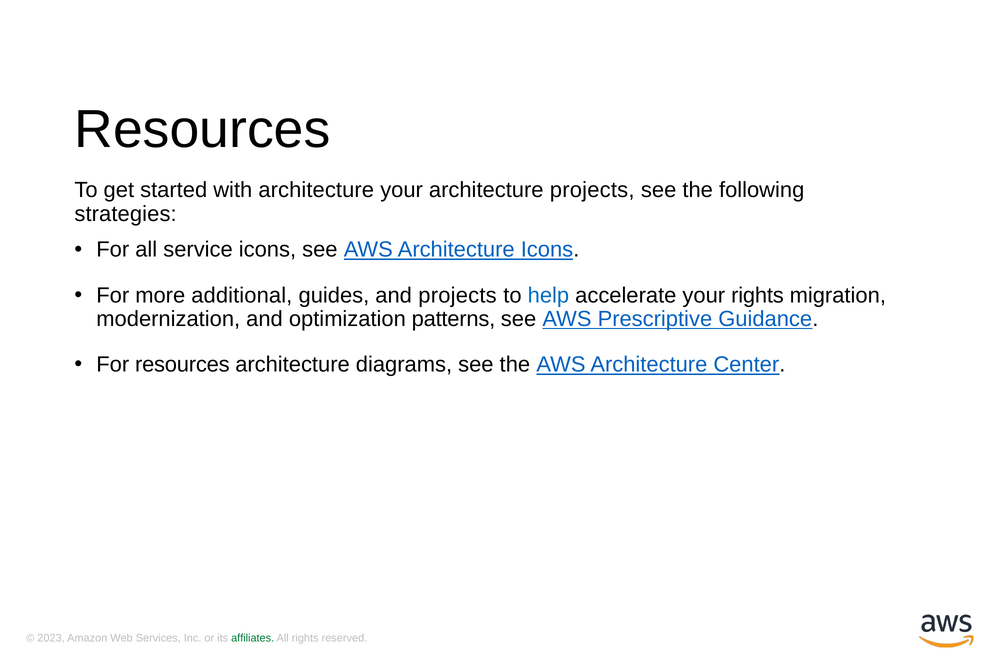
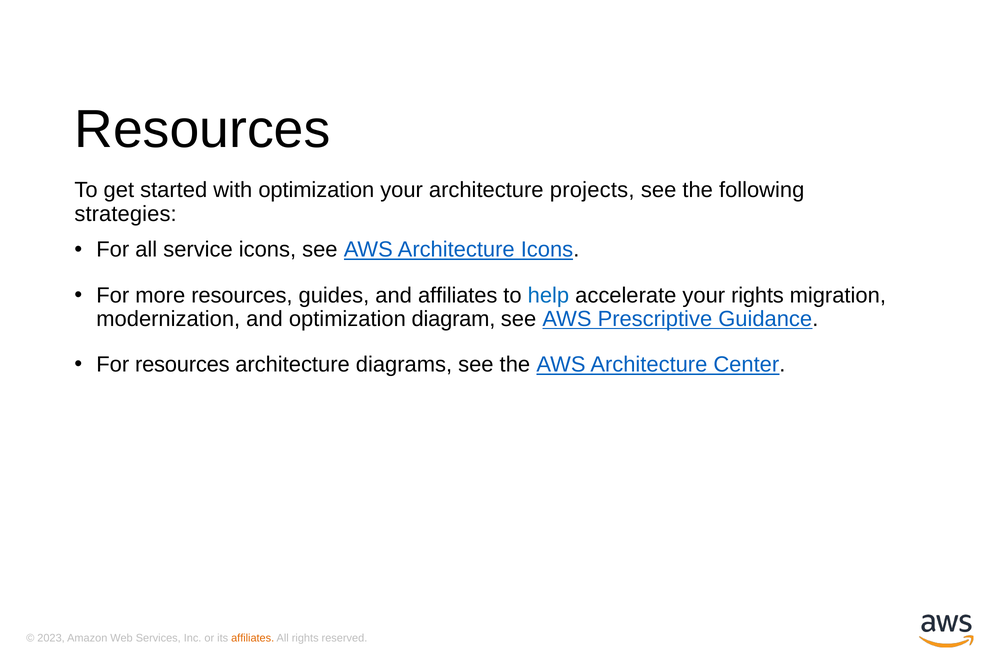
with architecture: architecture -> optimization
more additional: additional -> resources
and projects: projects -> affiliates
patterns: patterns -> diagram
affiliates at (253, 638) colour: green -> orange
